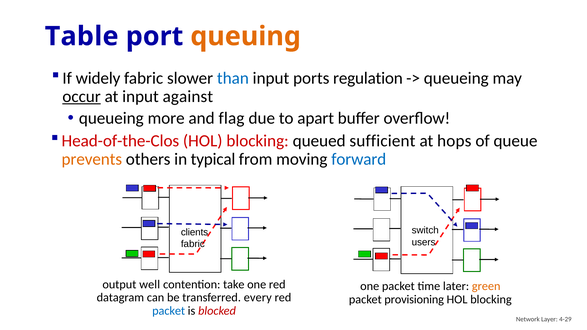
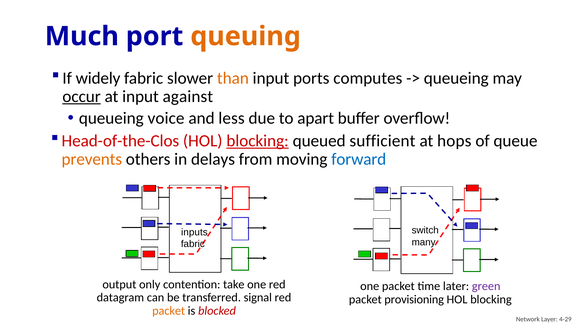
Table: Table -> Much
than colour: blue -> orange
regulation: regulation -> computes
more: more -> voice
flag: flag -> less
blocking at (258, 141) underline: none -> present
typical: typical -> delays
clients: clients -> inputs
users: users -> many
well: well -> only
green colour: orange -> purple
every: every -> signal
packet at (169, 311) colour: blue -> orange
